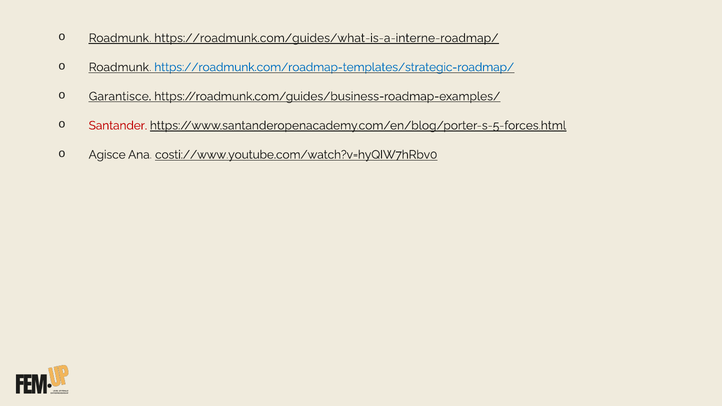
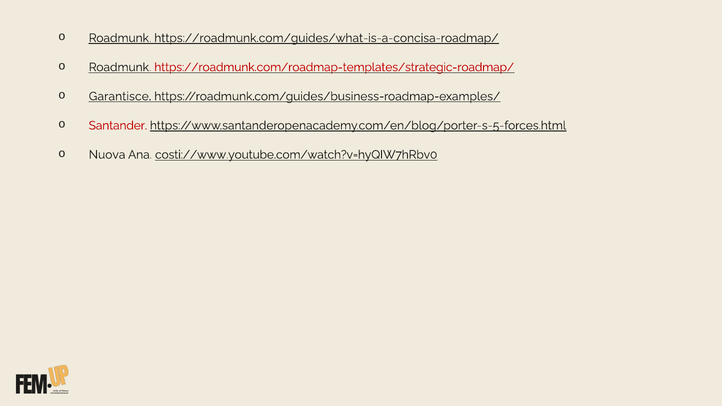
https://roadmunk.com/guides/what-is-a-interne-roadmap/: https://roadmunk.com/guides/what-is-a-interne-roadmap/ -> https://roadmunk.com/guides/what-is-a-concisa-roadmap/
https://roadmunk.com/roadmap-templates/strategic-roadmap/ colour: blue -> red
Agisce: Agisce -> Nuova
